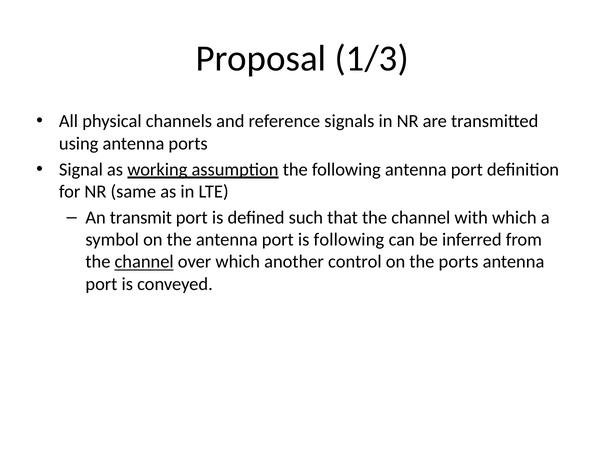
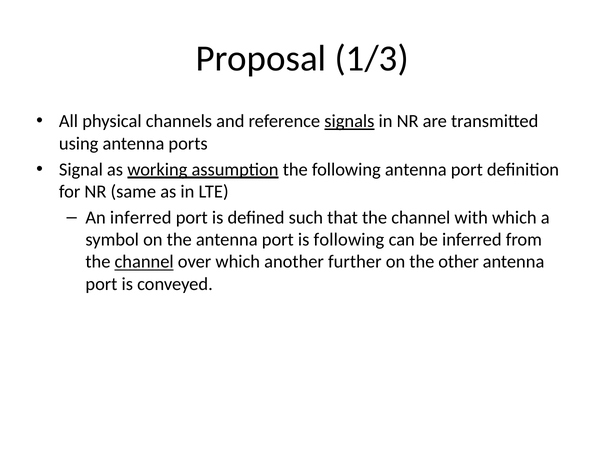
signals underline: none -> present
An transmit: transmit -> inferred
control: control -> further
the ports: ports -> other
